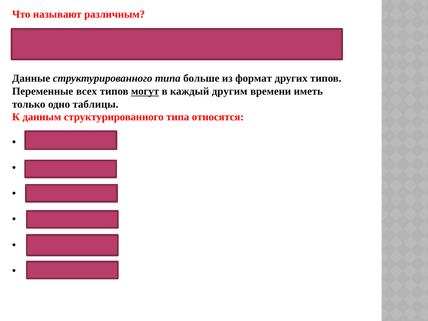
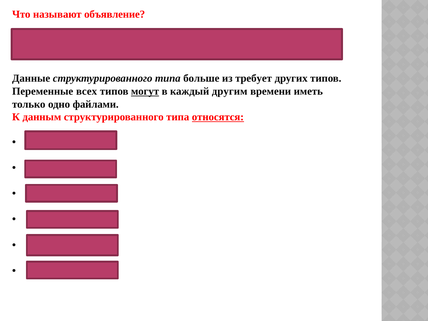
различным: различным -> объявление
формат: формат -> требует
таблицы: таблицы -> файлами
относятся underline: none -> present
